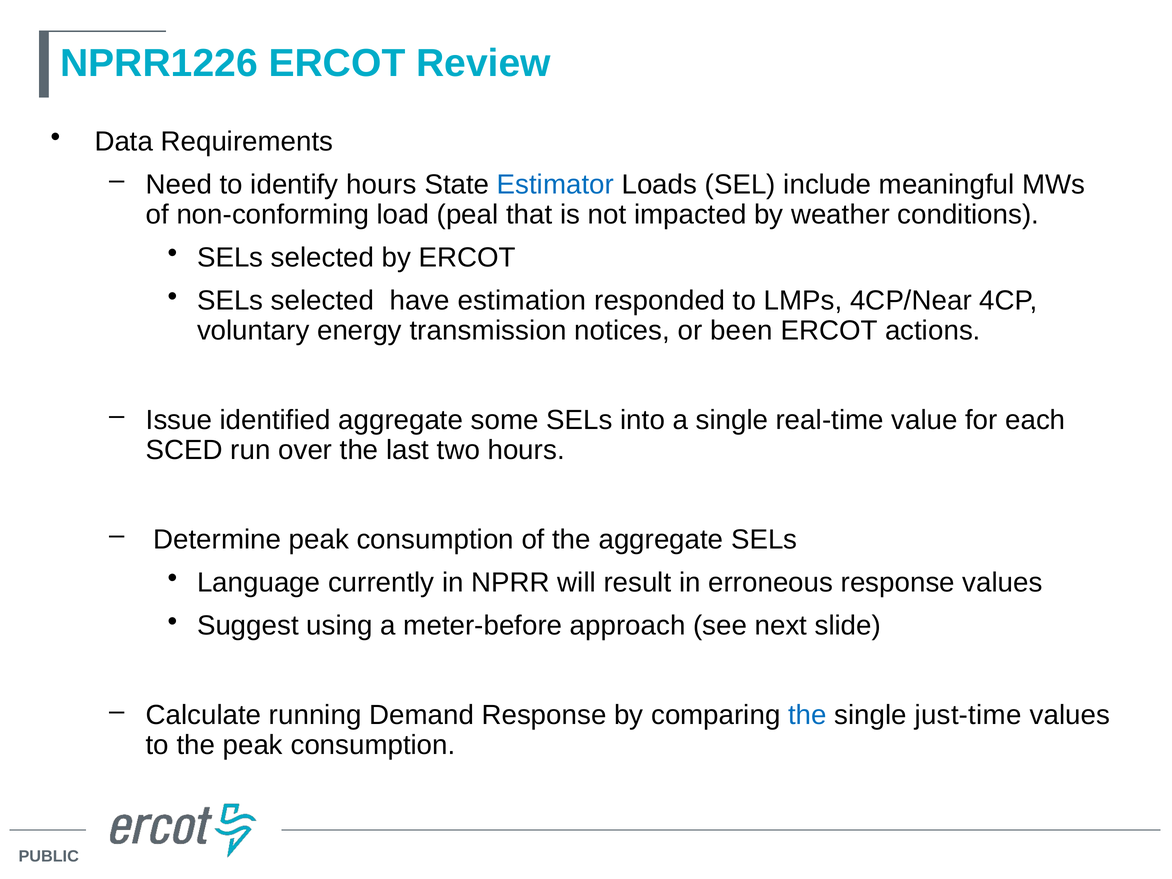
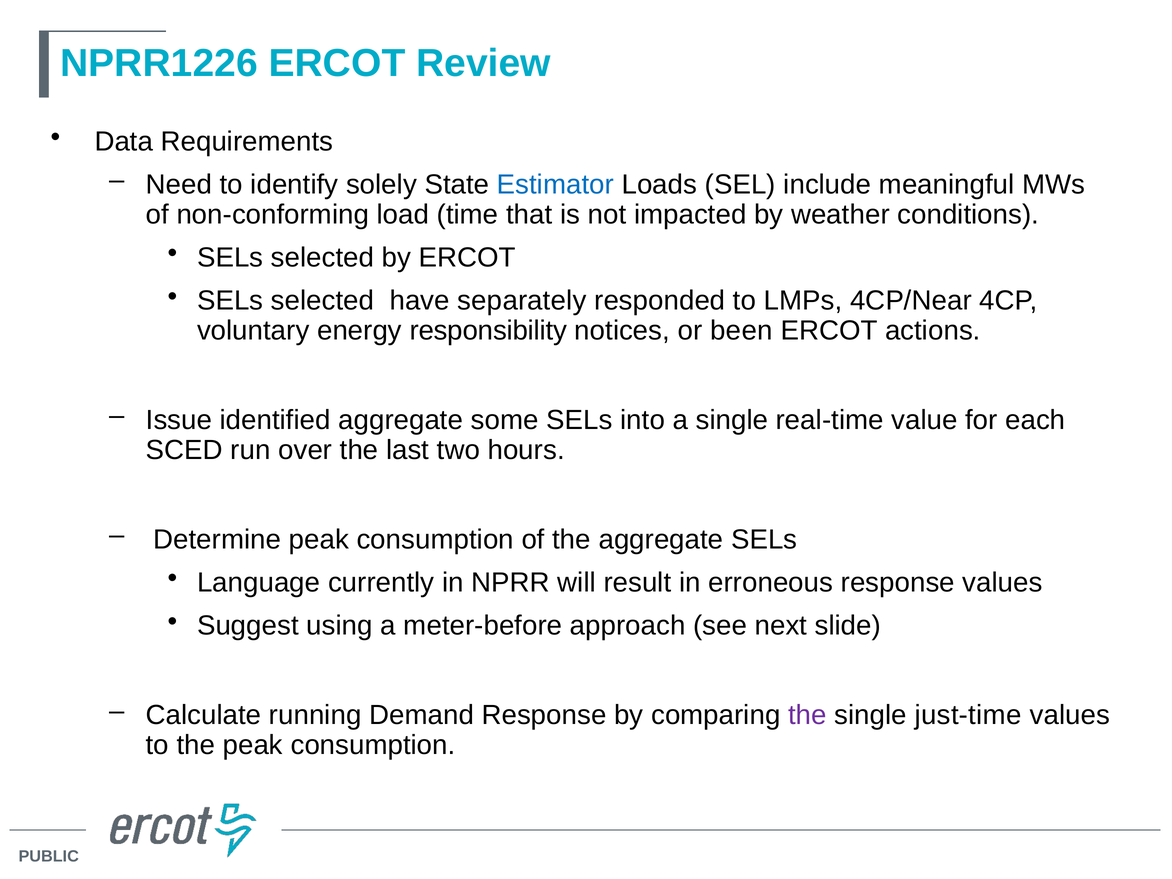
identify hours: hours -> solely
peal: peal -> time
estimation: estimation -> separately
transmission: transmission -> responsibility
the at (807, 715) colour: blue -> purple
